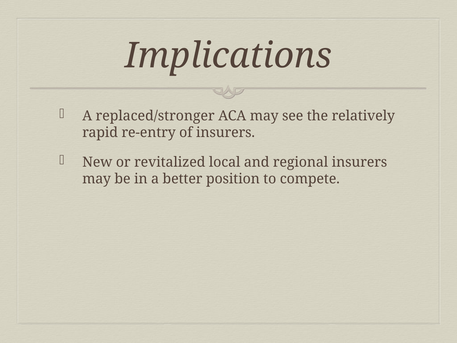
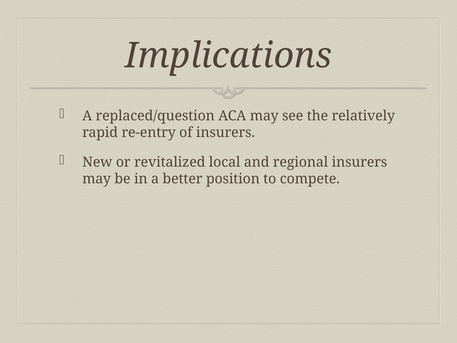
replaced/stronger: replaced/stronger -> replaced/question
